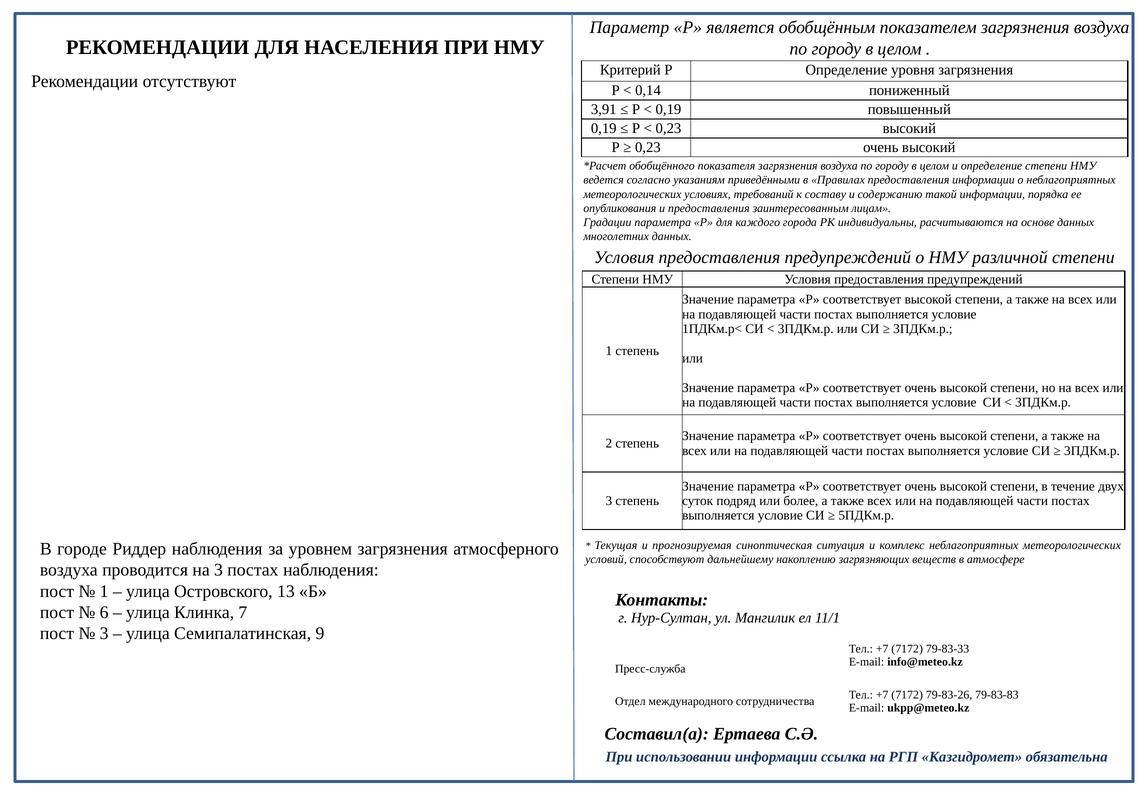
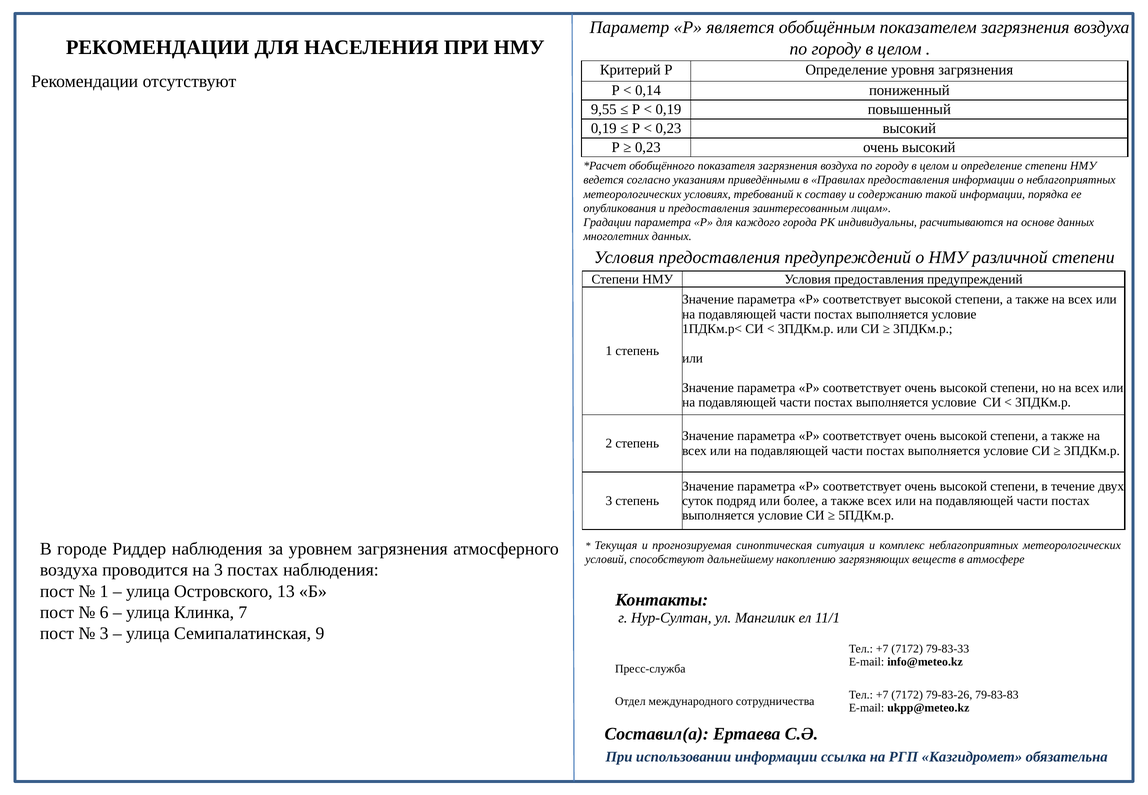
3,91: 3,91 -> 9,55
